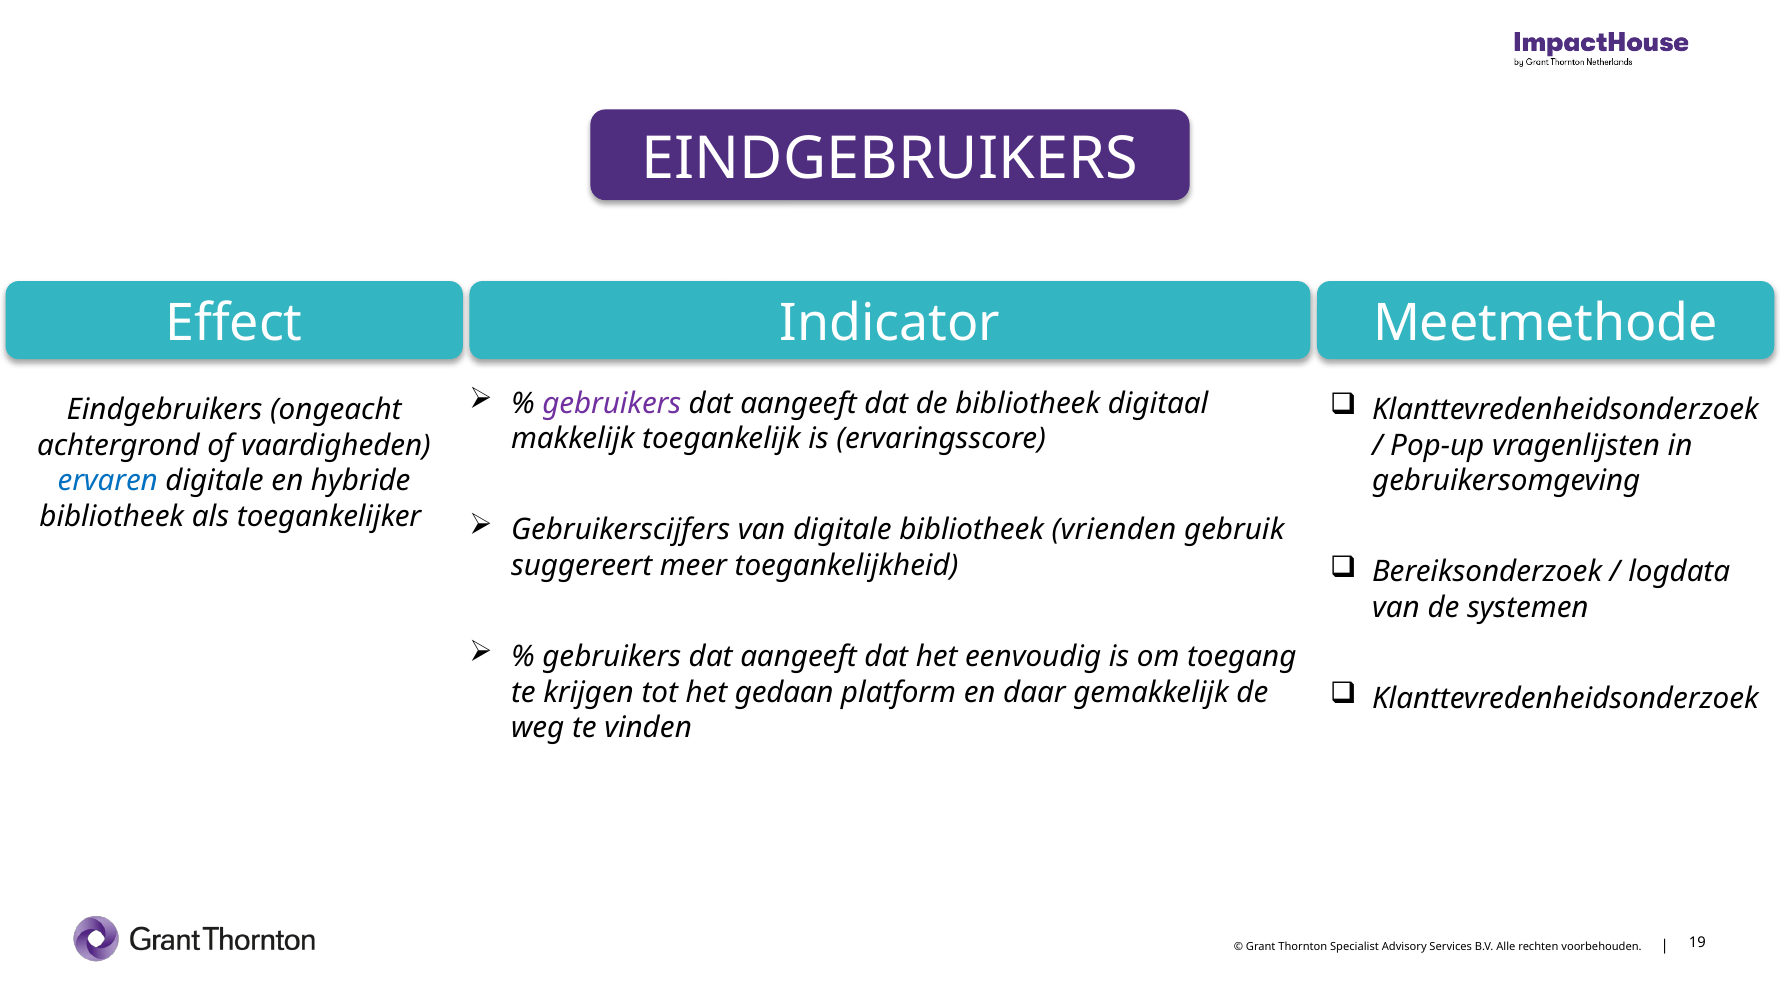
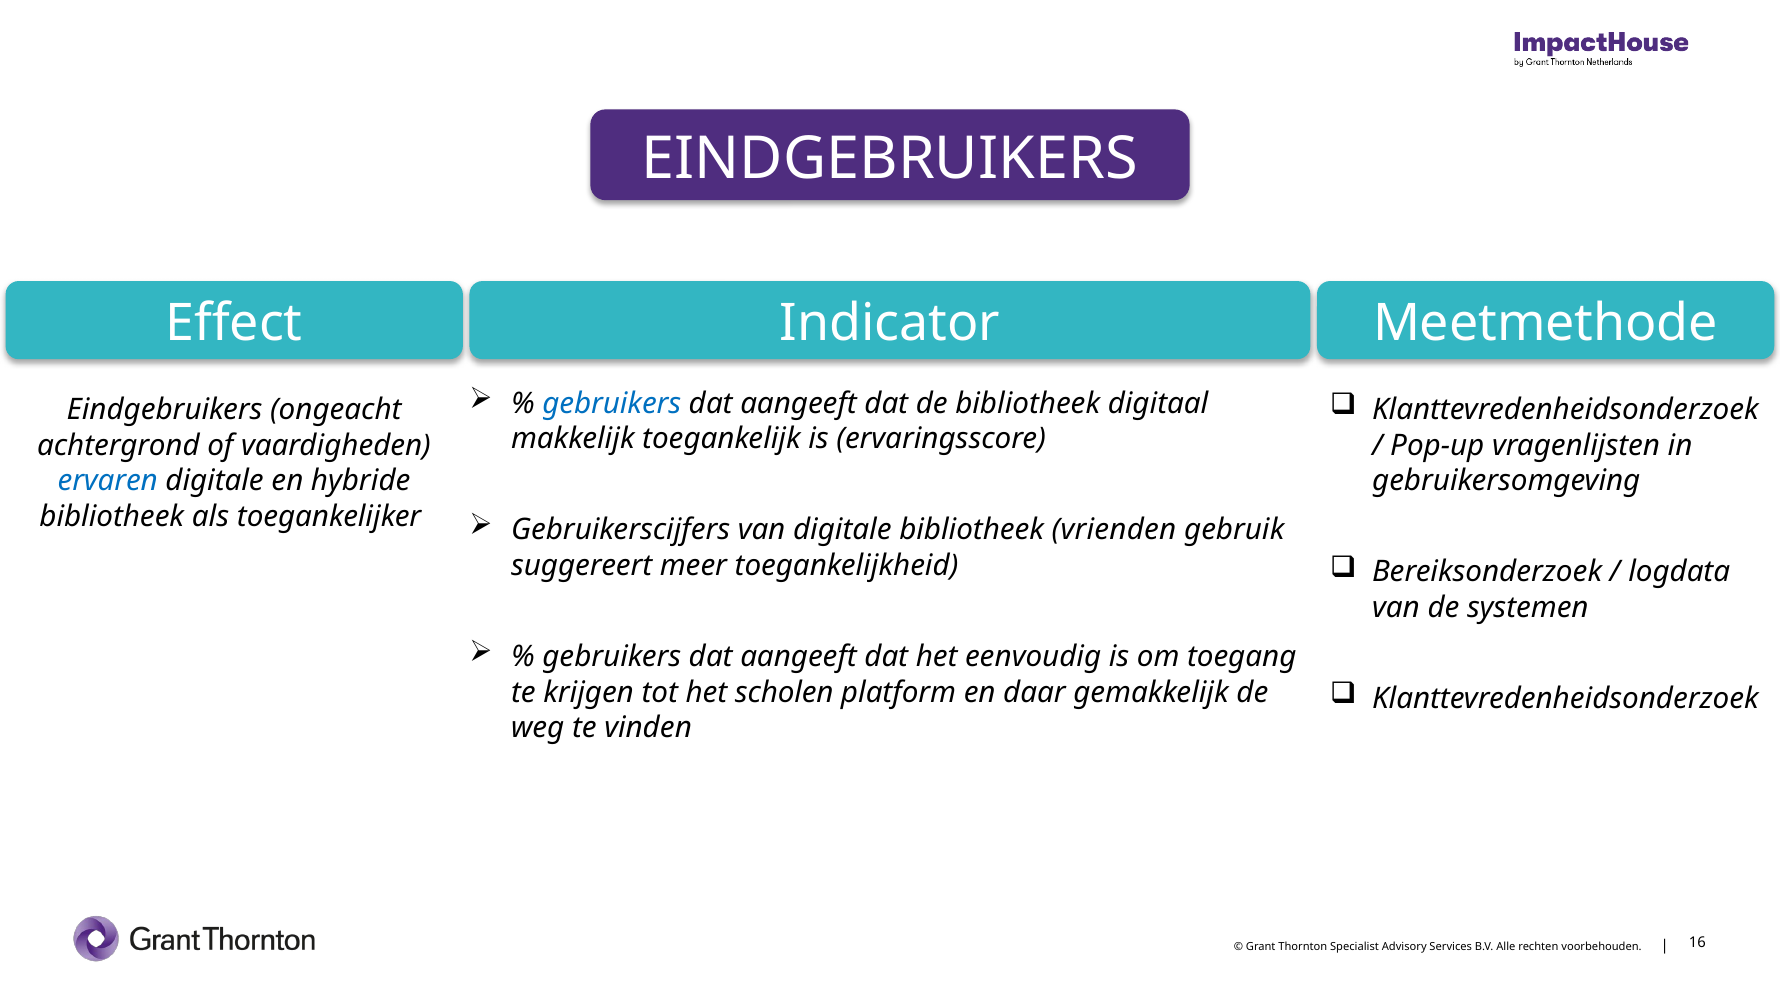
gebruikers at (612, 403) colour: purple -> blue
gedaan: gedaan -> scholen
19: 19 -> 16
